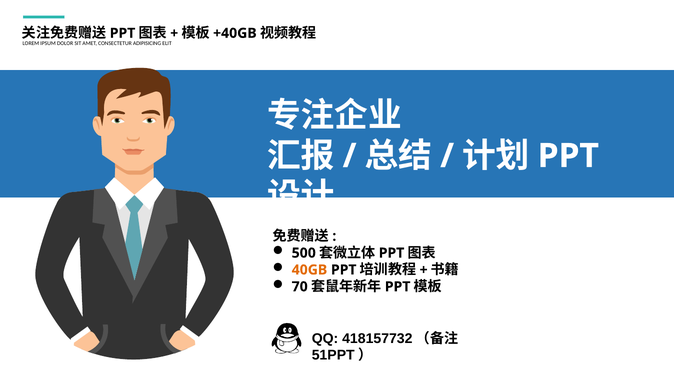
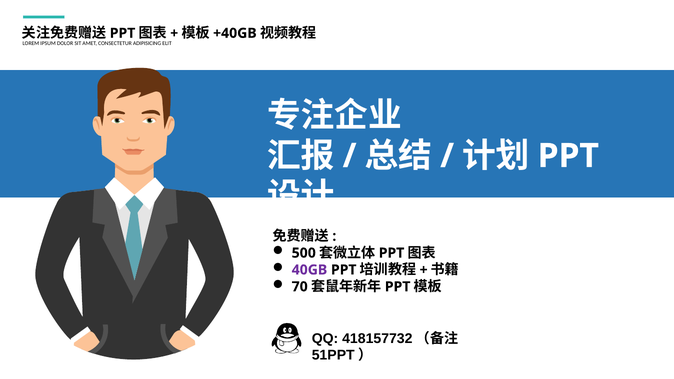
40GB colour: orange -> purple
